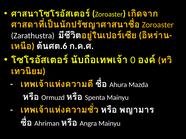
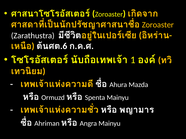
0: 0 -> 1
